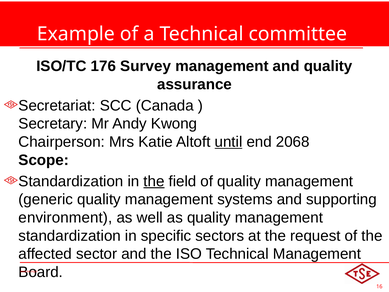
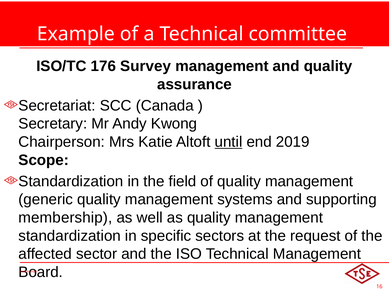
2068: 2068 -> 2019
the at (154, 181) underline: present -> none
environment: environment -> membership
